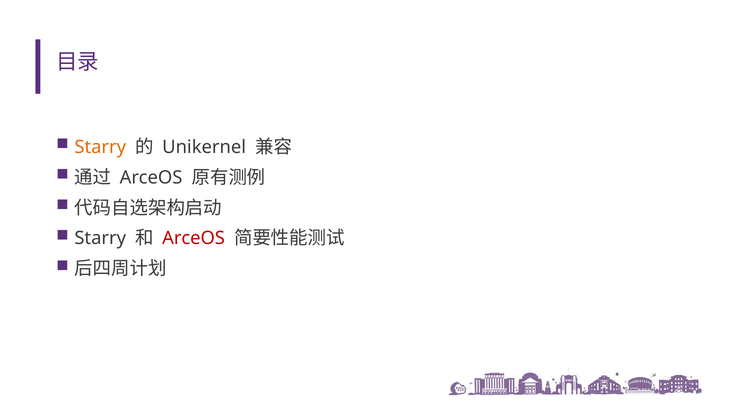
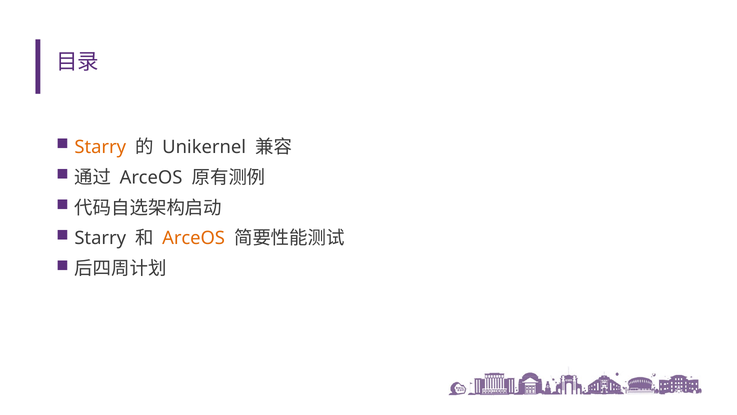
ArceOS at (194, 238) colour: red -> orange
